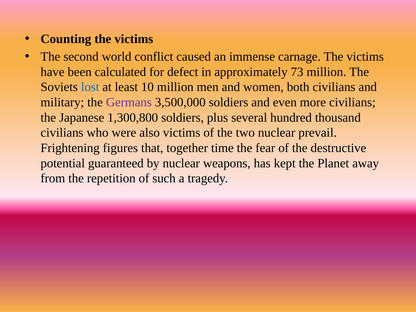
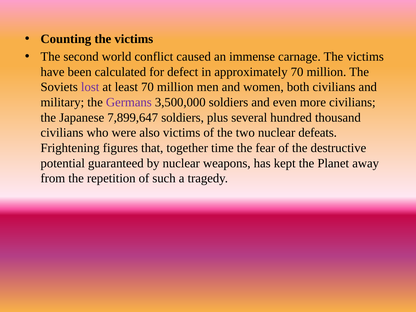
approximately 73: 73 -> 70
lost colour: blue -> purple
least 10: 10 -> 70
1,300,800: 1,300,800 -> 7,899,647
prevail: prevail -> defeats
